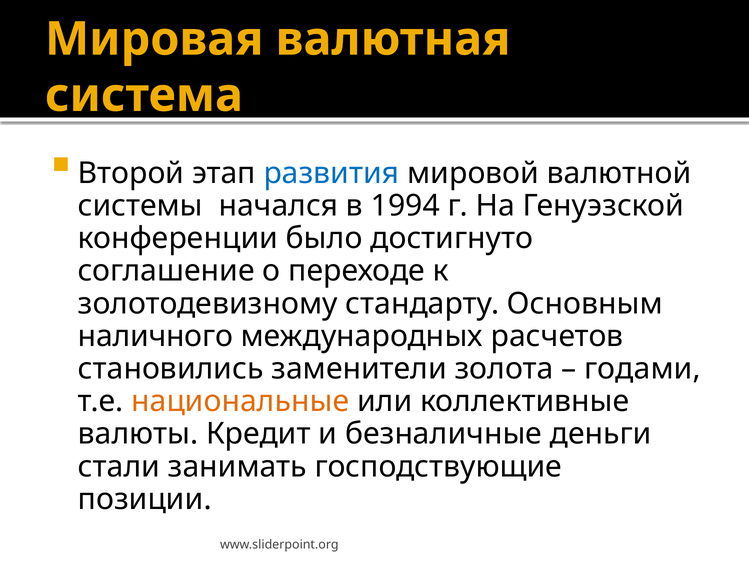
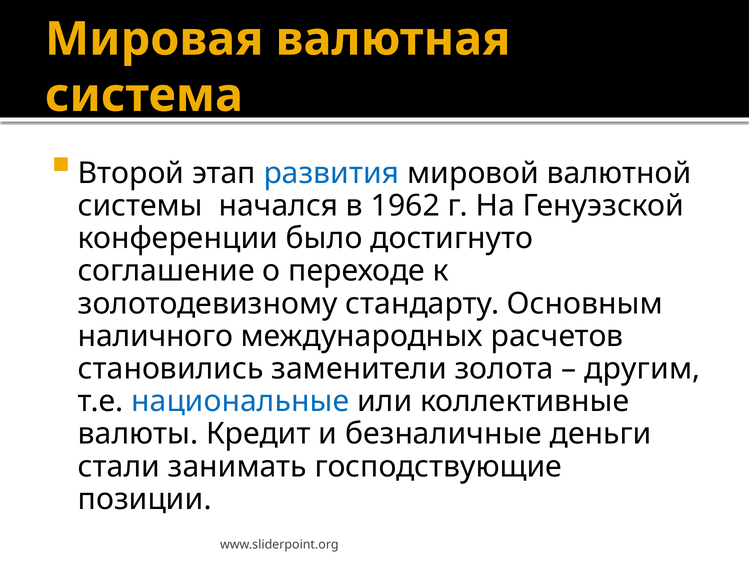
1994: 1994 -> 1962
годами: годами -> другим
национальные colour: orange -> blue
